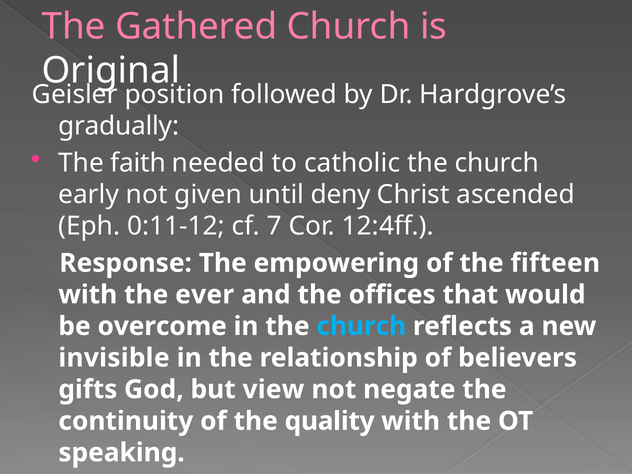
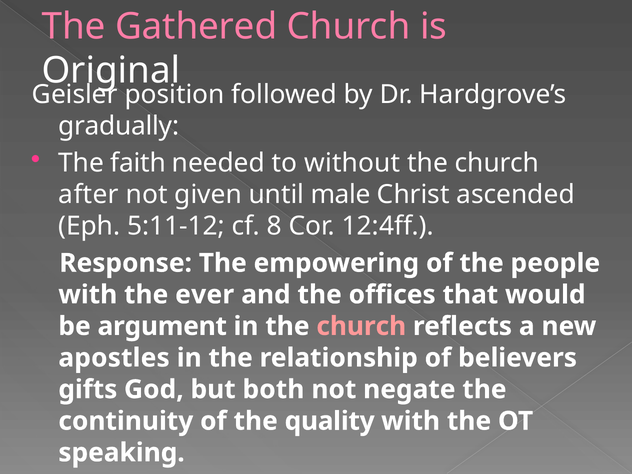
catholic: catholic -> without
early: early -> after
deny: deny -> male
0:11-12: 0:11-12 -> 5:11-12
7: 7 -> 8
fifteen: fifteen -> people
overcome: overcome -> argument
church at (361, 326) colour: light blue -> pink
invisible: invisible -> apostles
view: view -> both
